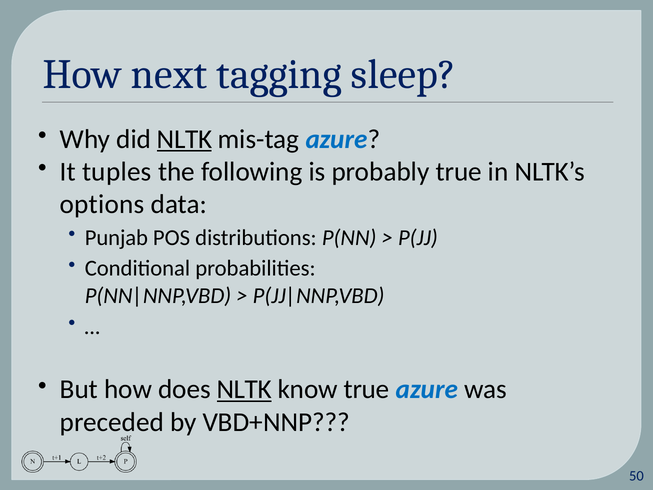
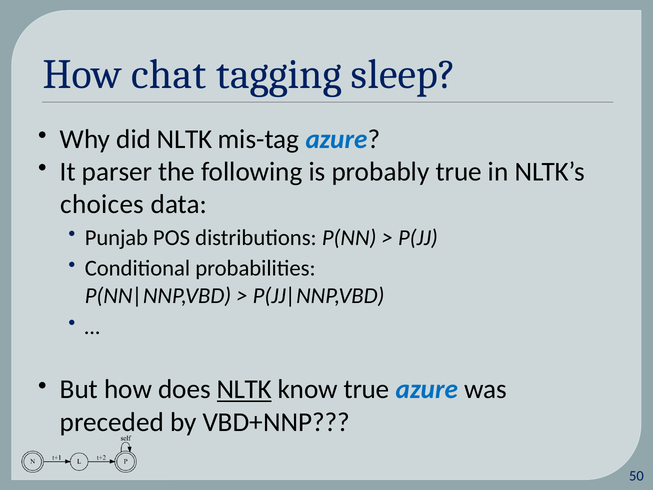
next: next -> chat
NLTK at (185, 139) underline: present -> none
tuples: tuples -> parser
options: options -> choices
